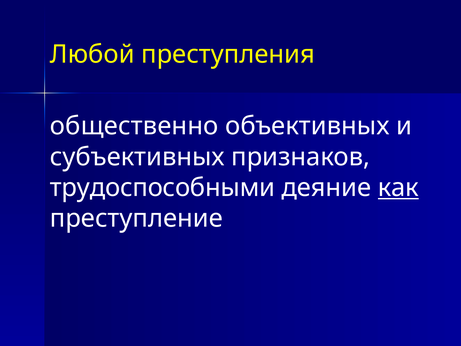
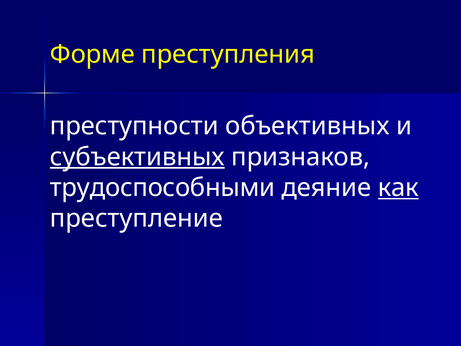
Любой: Любой -> Форме
общественно: общественно -> преступности
субъективных underline: none -> present
